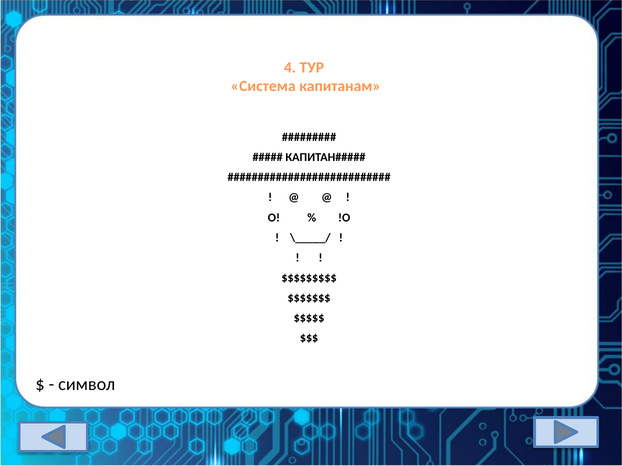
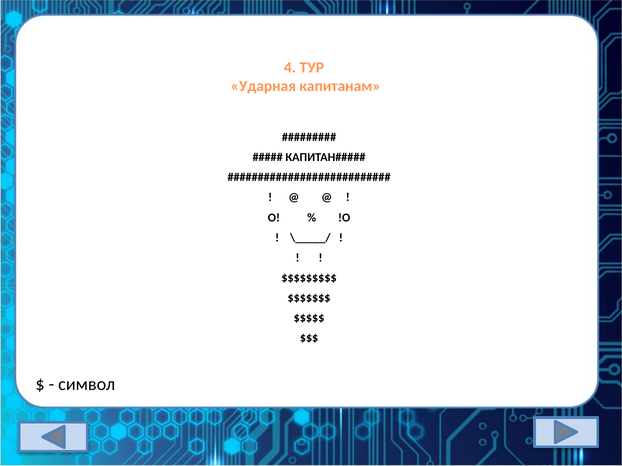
Система: Система -> Ударная
